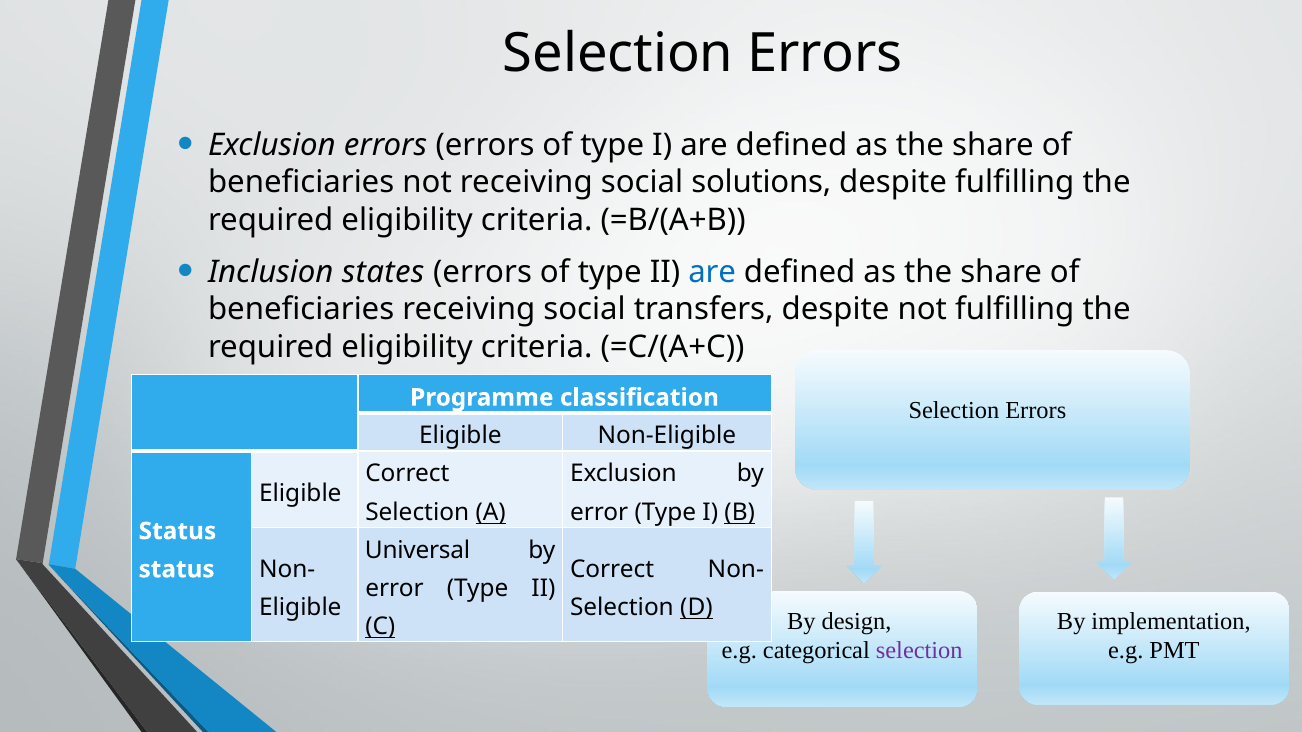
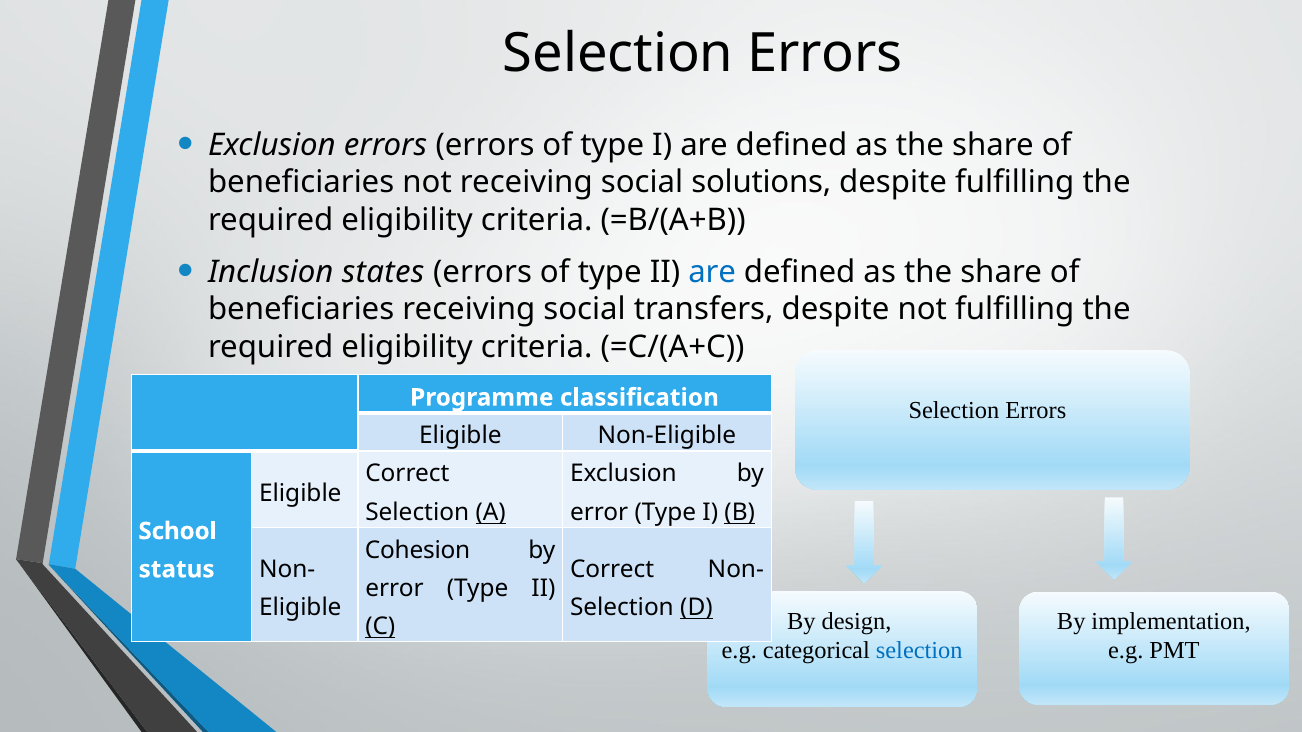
Status at (177, 531): Status -> School
Universal: Universal -> Cohesion
selection at (919, 651) colour: purple -> blue
